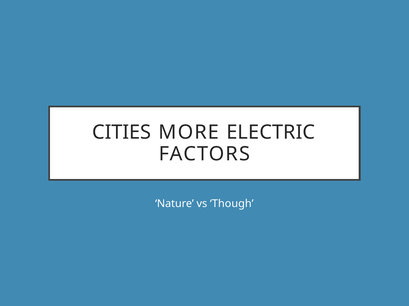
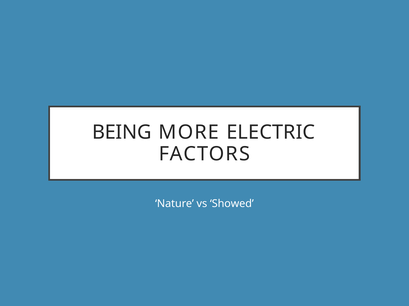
CITIES: CITIES -> BEING
Though: Though -> Showed
